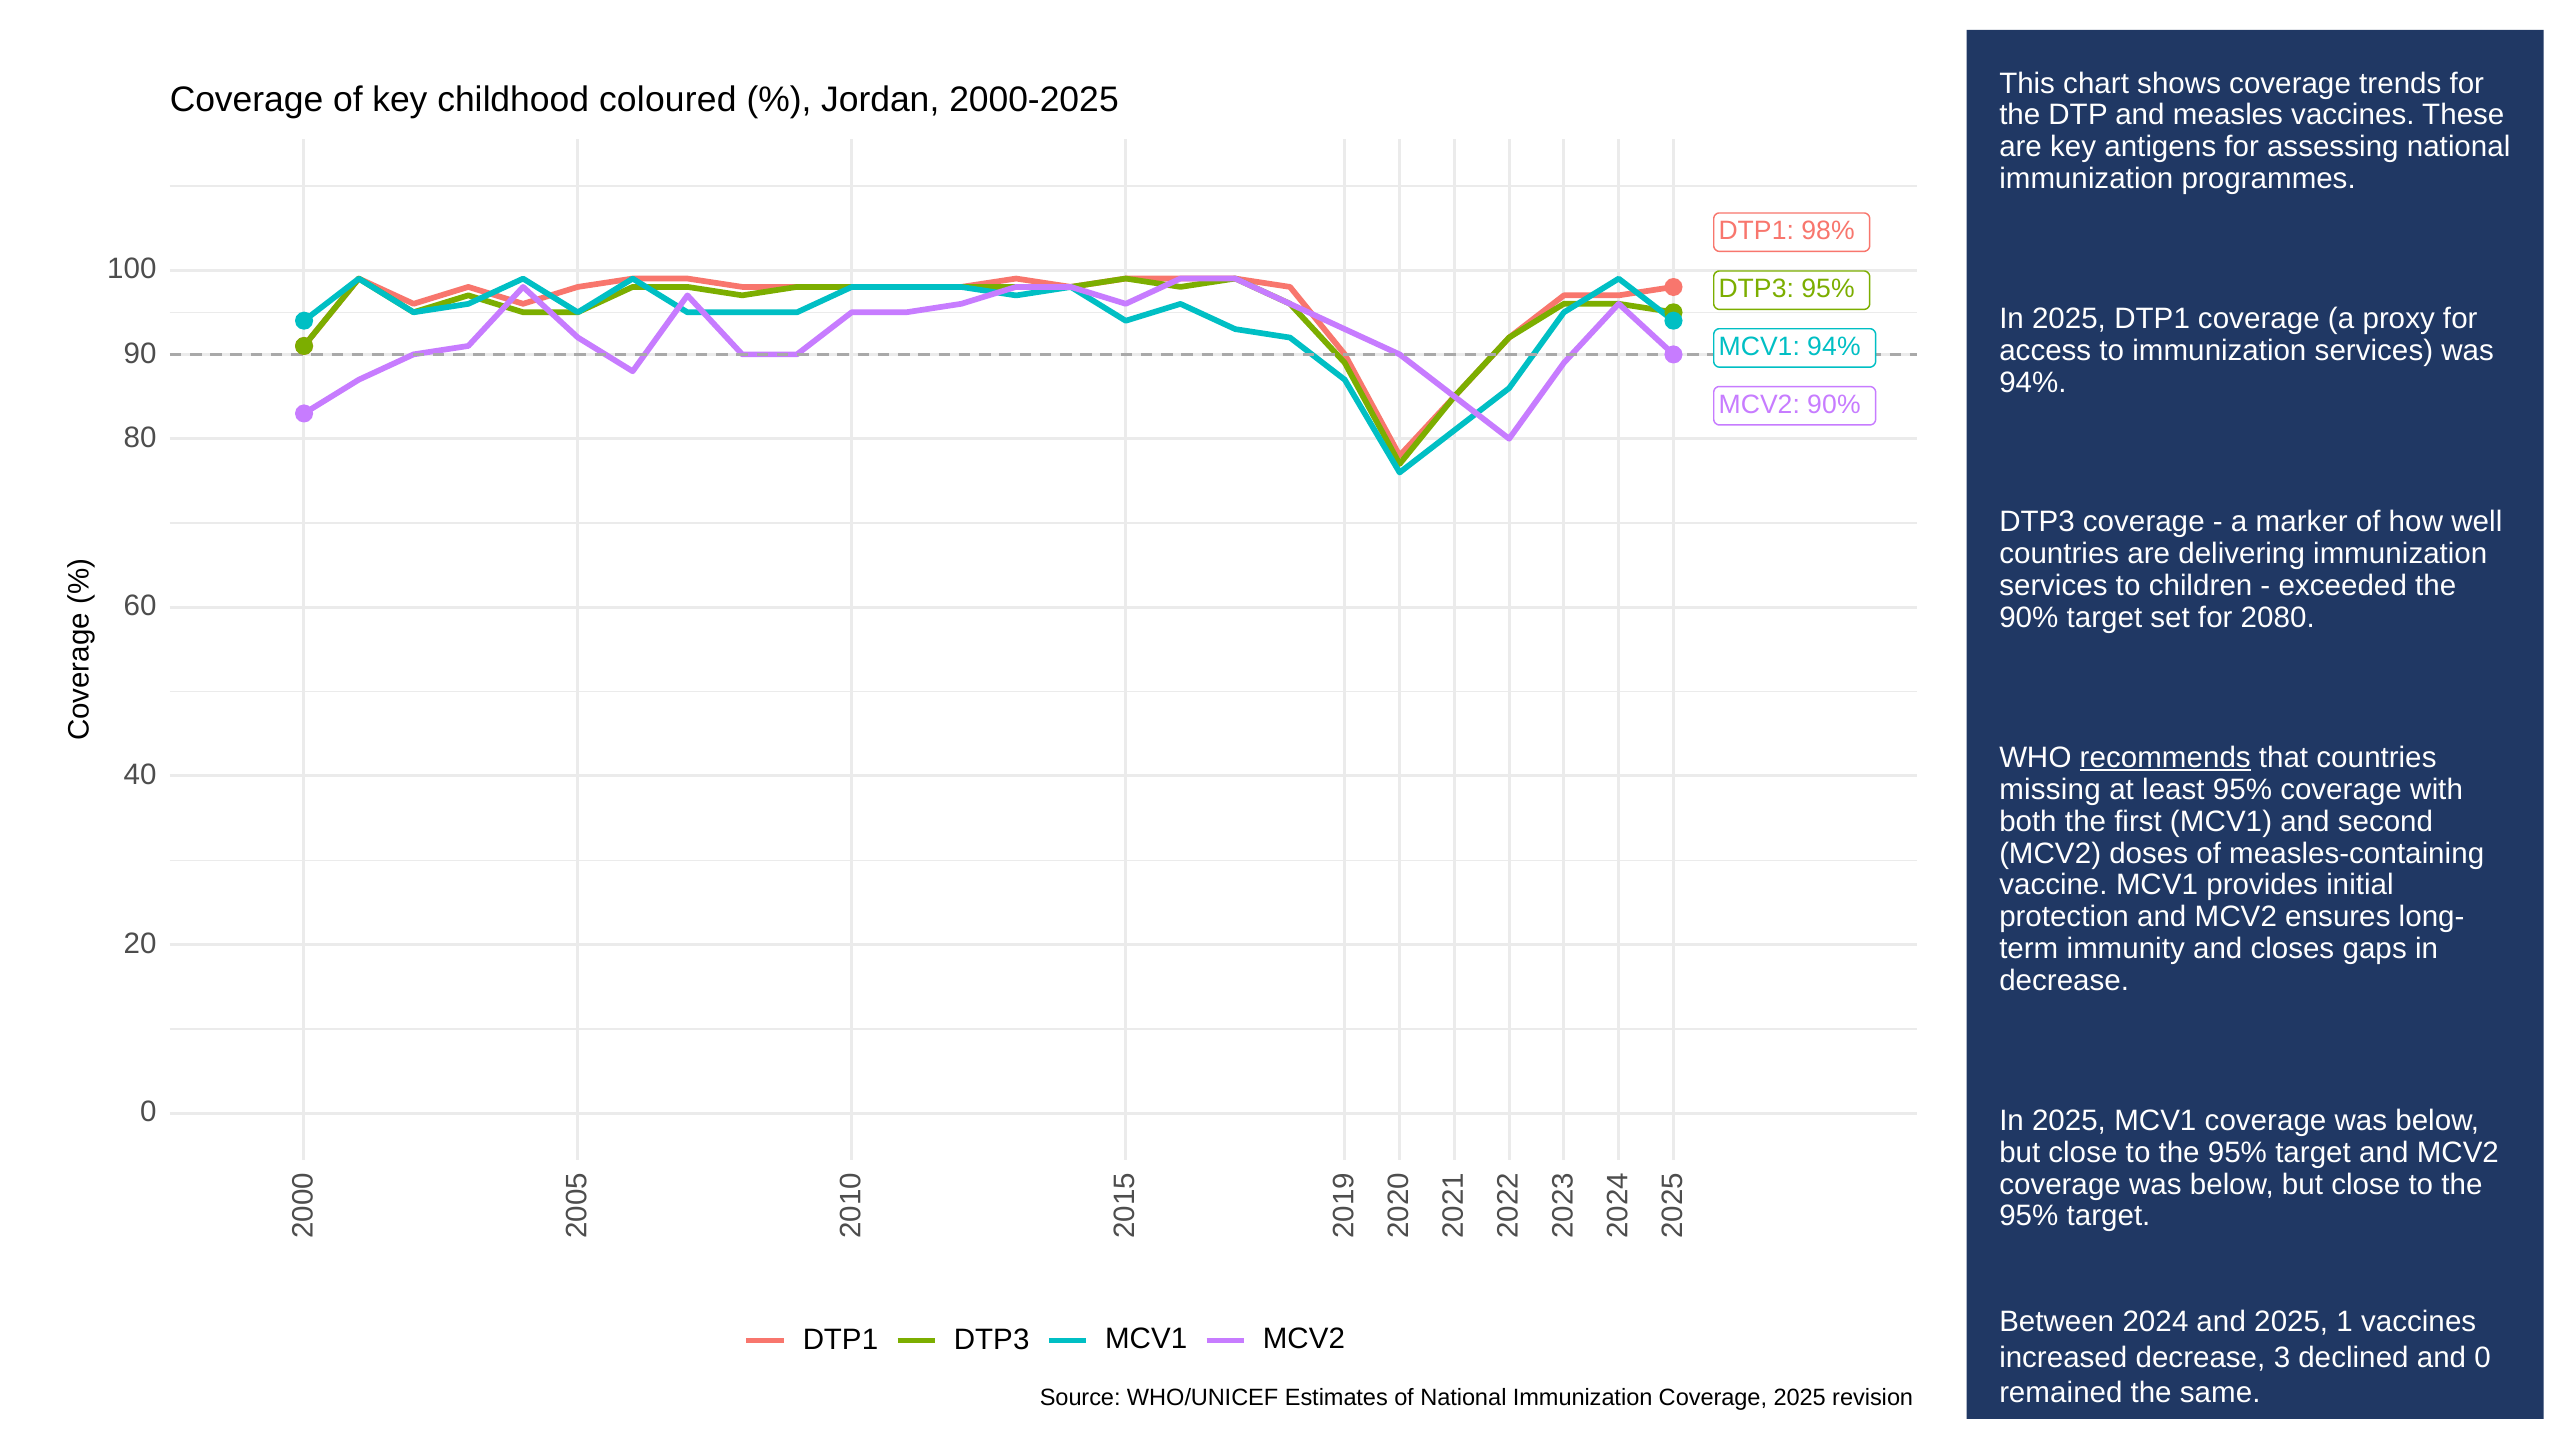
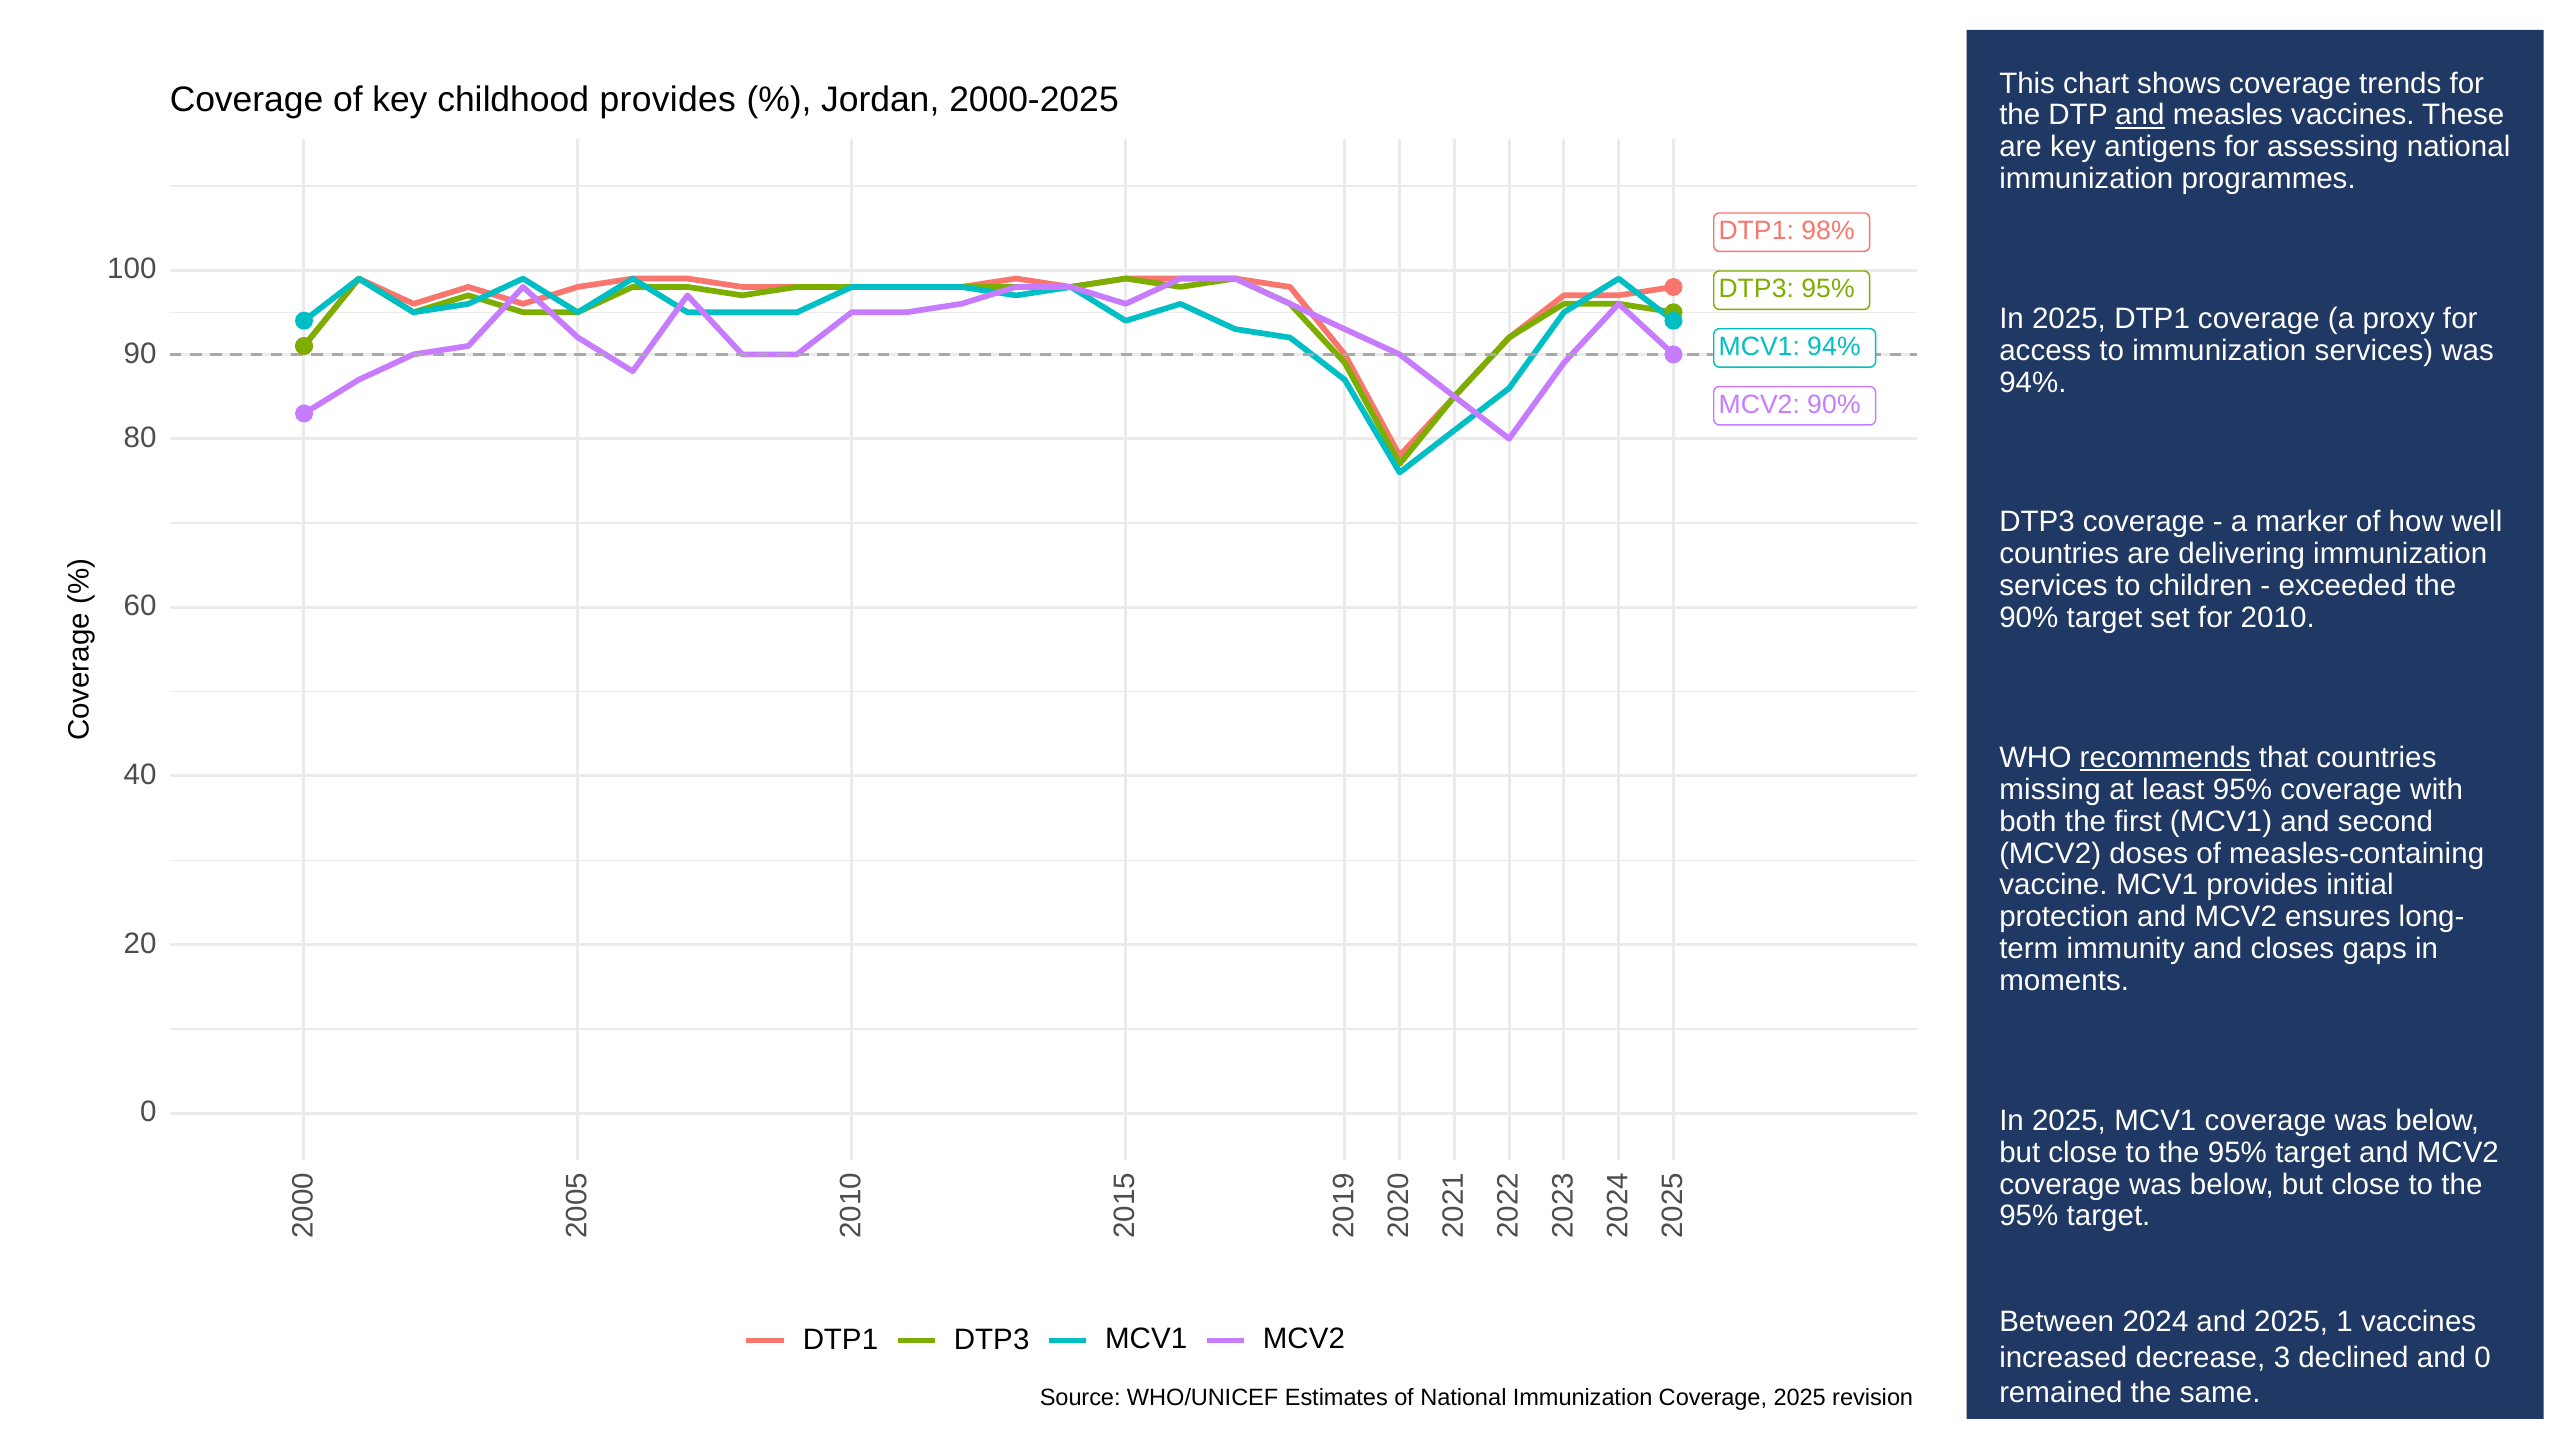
childhood coloured: coloured -> provides
and at (2140, 115) underline: none -> present
2080: 2080 -> 2010
decrease at (2064, 981): decrease -> moments
